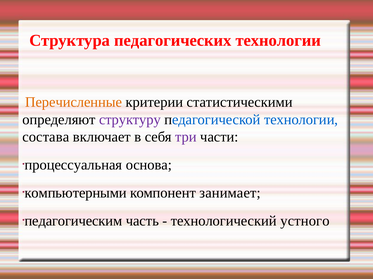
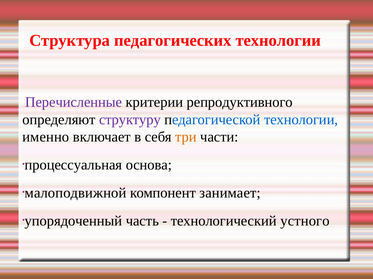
Перечисленные colour: orange -> purple
статистическими: статистическими -> репродуктивного
состава: состава -> именно
три colour: purple -> orange
компьютерными: компьютерными -> малоподвижной
педагогическим: педагогическим -> упорядоченный
